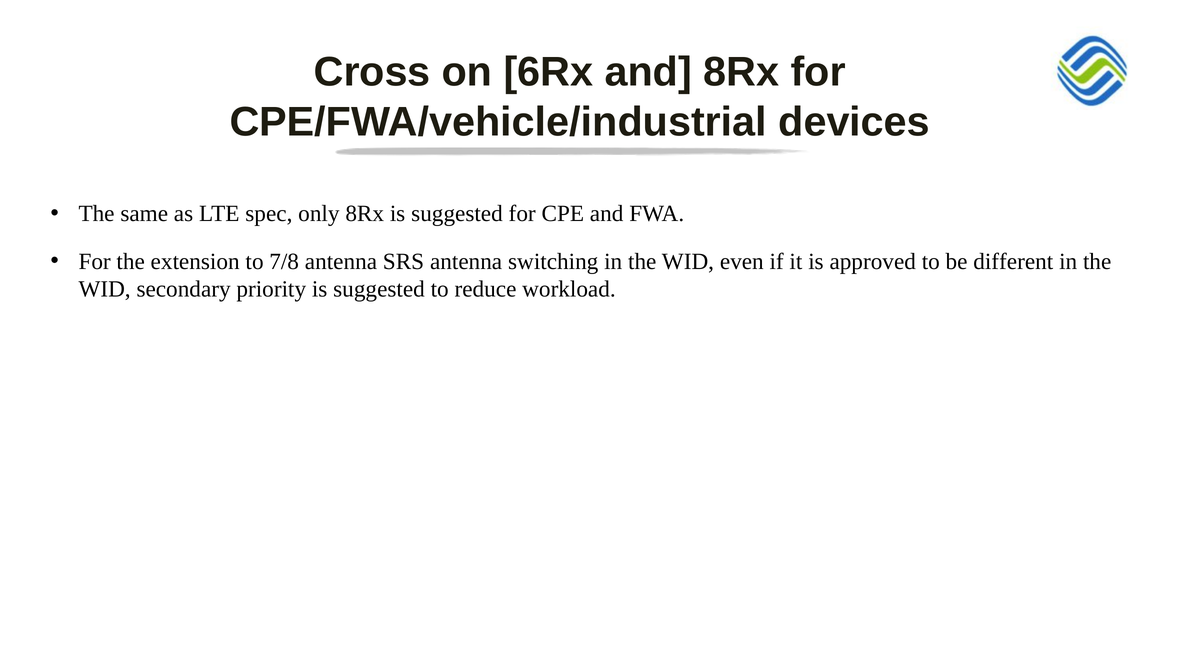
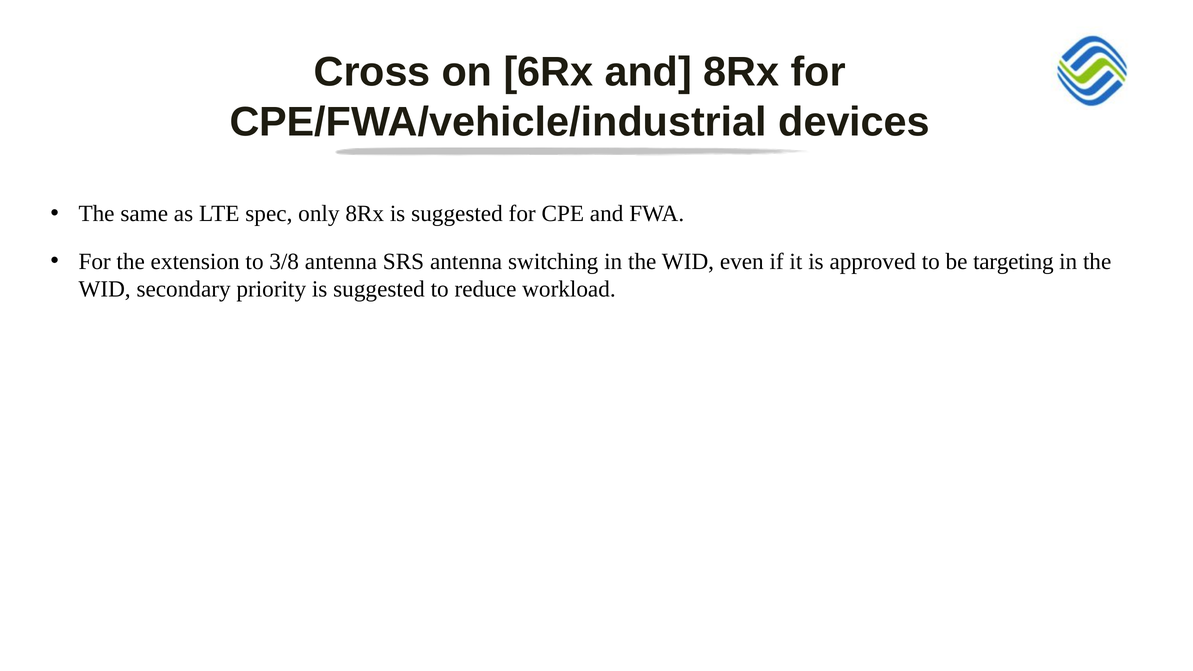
7/8: 7/8 -> 3/8
different: different -> targeting
